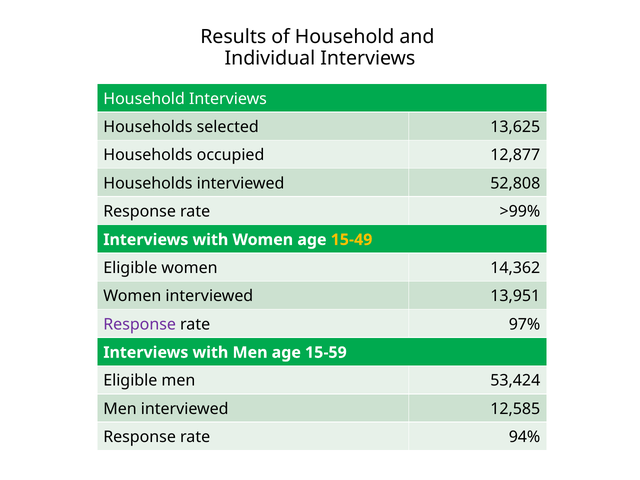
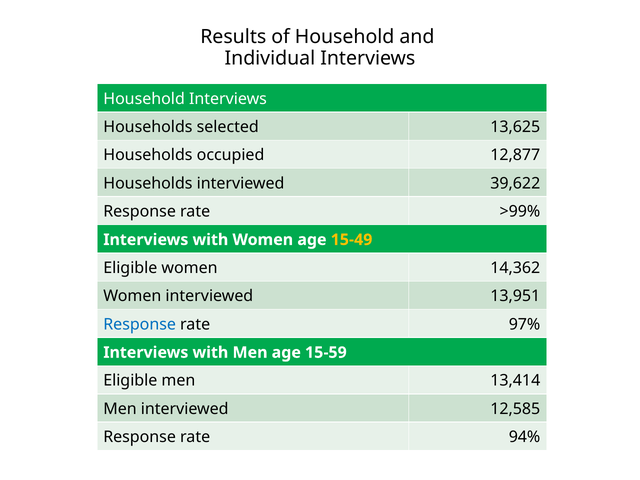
52,808: 52,808 -> 39,622
Response at (140, 324) colour: purple -> blue
53,424: 53,424 -> 13,414
